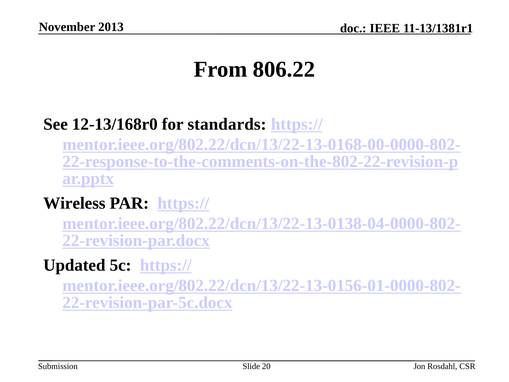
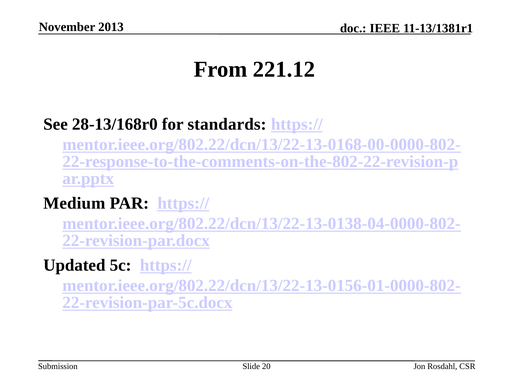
806.22: 806.22 -> 221.12
12-13/168r0: 12-13/168r0 -> 28-13/168r0
Wireless: Wireless -> Medium
